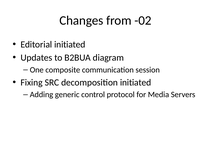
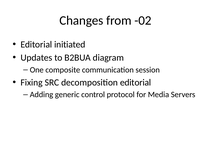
decomposition initiated: initiated -> editorial
